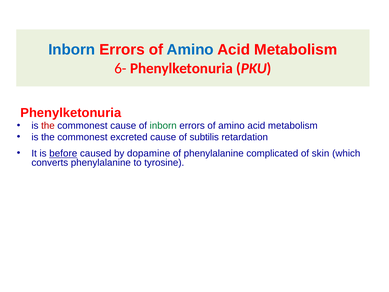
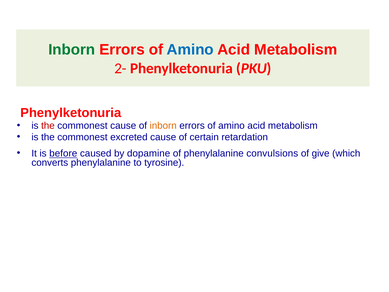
Inborn at (72, 50) colour: blue -> green
6-: 6- -> 2-
inborn at (163, 126) colour: green -> orange
subtilis: subtilis -> certain
complicated: complicated -> convulsions
skin: skin -> give
